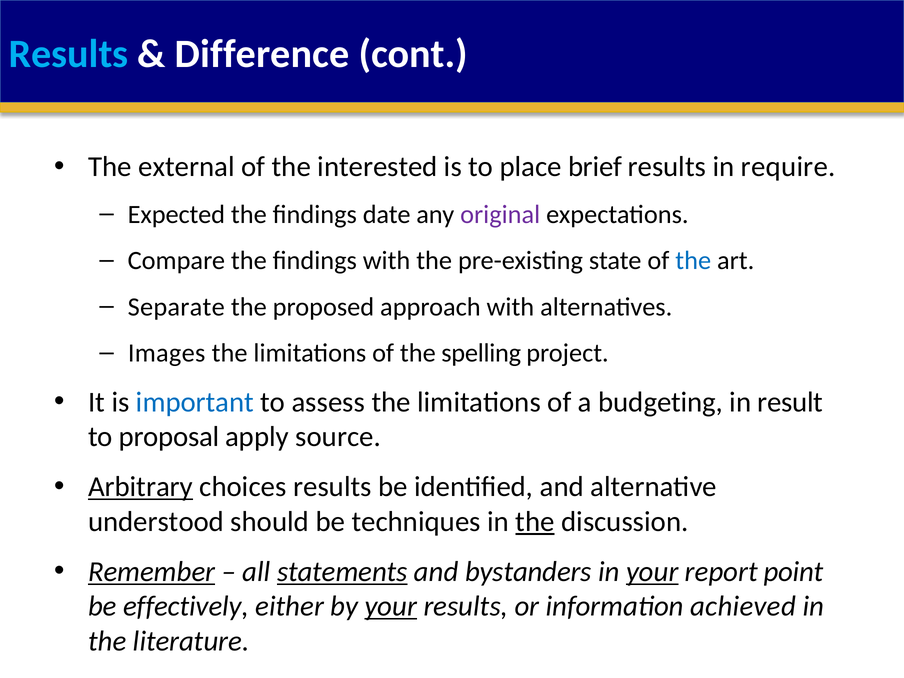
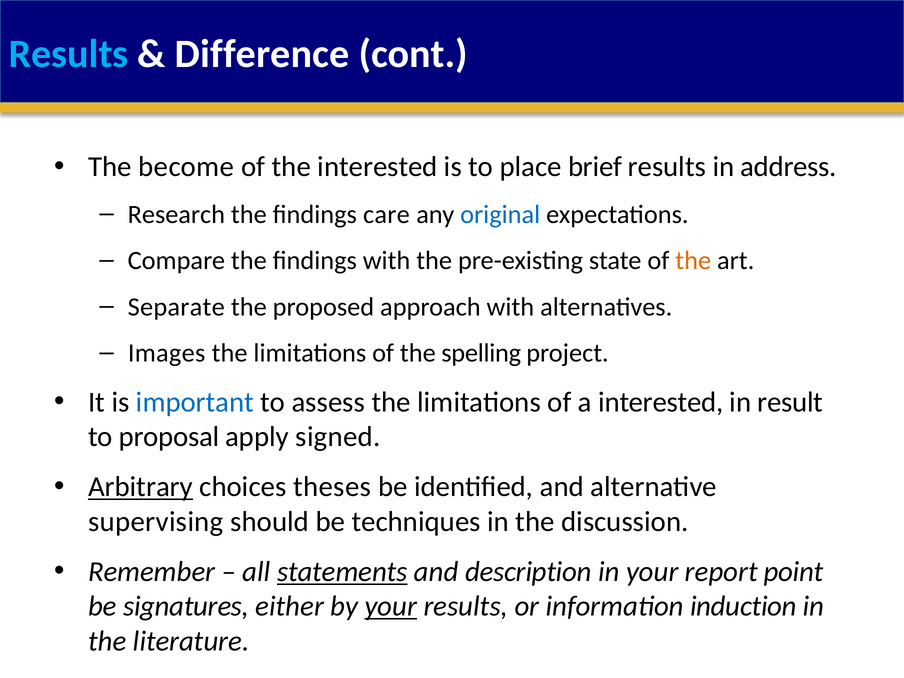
external: external -> become
require: require -> address
Expected: Expected -> Research
date: date -> care
original colour: purple -> blue
the at (693, 261) colour: blue -> orange
a budgeting: budgeting -> interested
source: source -> signed
choices results: results -> theses
understood: understood -> supervising
the at (535, 522) underline: present -> none
Remember underline: present -> none
bystanders: bystanders -> description
your at (652, 572) underline: present -> none
effectively: effectively -> signatures
achieved: achieved -> induction
